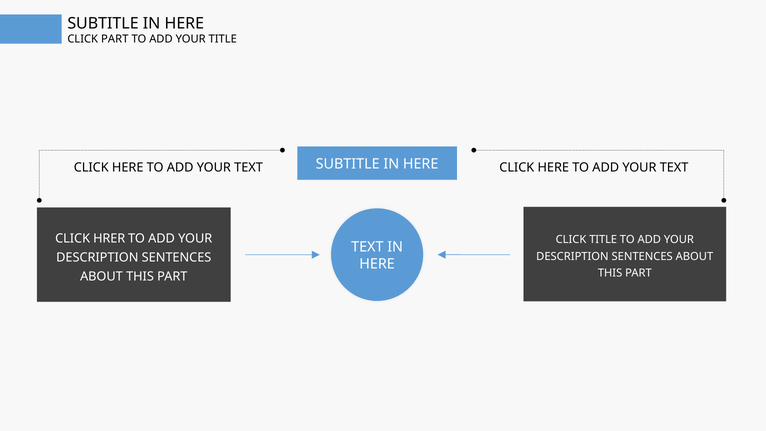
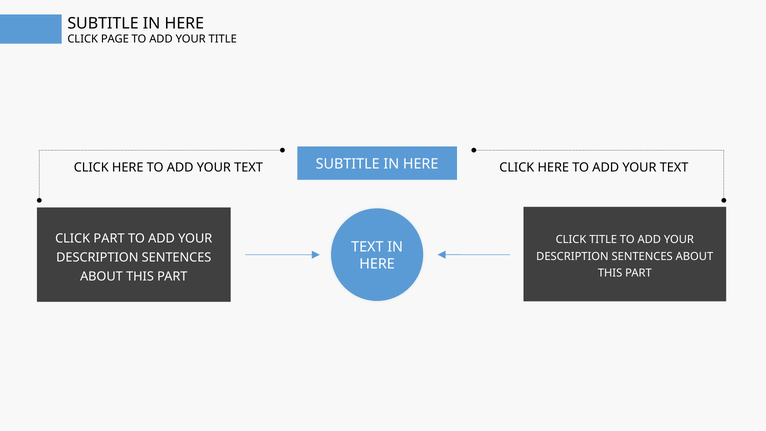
CLICK PART: PART -> PAGE
CLICK HRER: HRER -> PART
